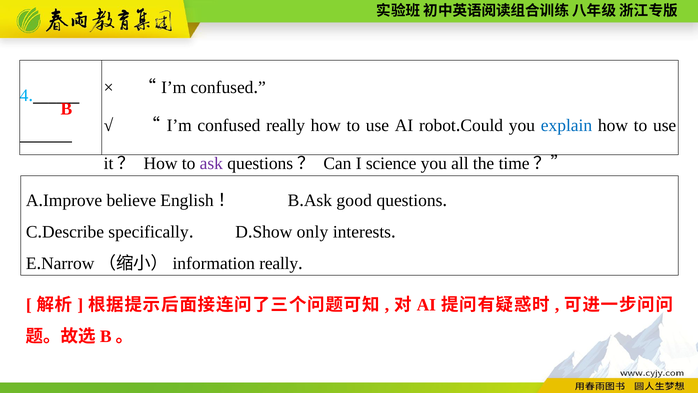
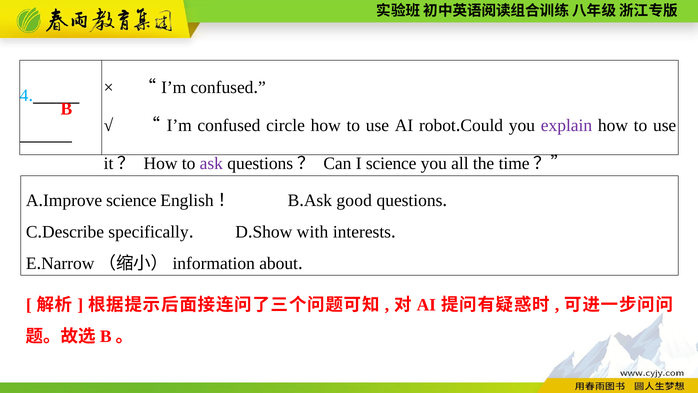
confused really: really -> circle
explain colour: blue -> purple
believe at (131, 200): believe -> science
only: only -> with
really at (279, 263): really -> about
